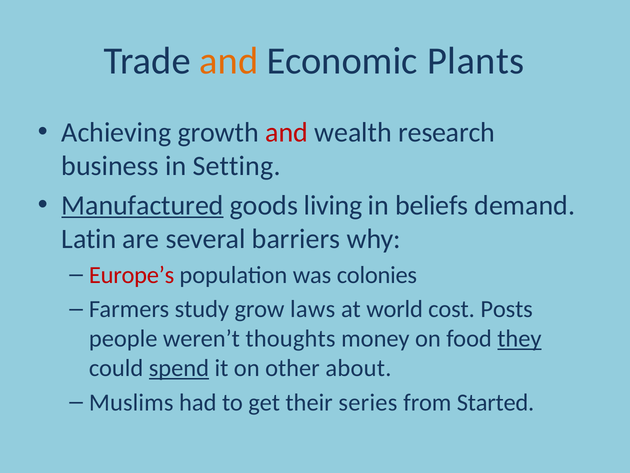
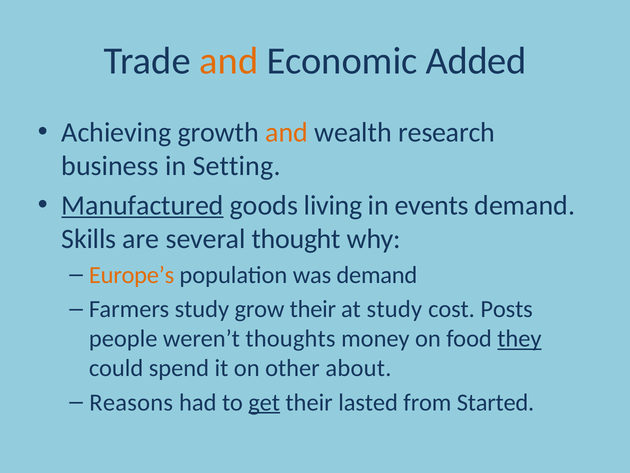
Plants: Plants -> Added
and at (287, 132) colour: red -> orange
beliefs: beliefs -> events
Latin: Latin -> Skills
barriers: barriers -> thought
Europe’s colour: red -> orange
was colonies: colonies -> demand
grow laws: laws -> their
at world: world -> study
spend underline: present -> none
Muslims: Muslims -> Reasons
get underline: none -> present
series: series -> lasted
